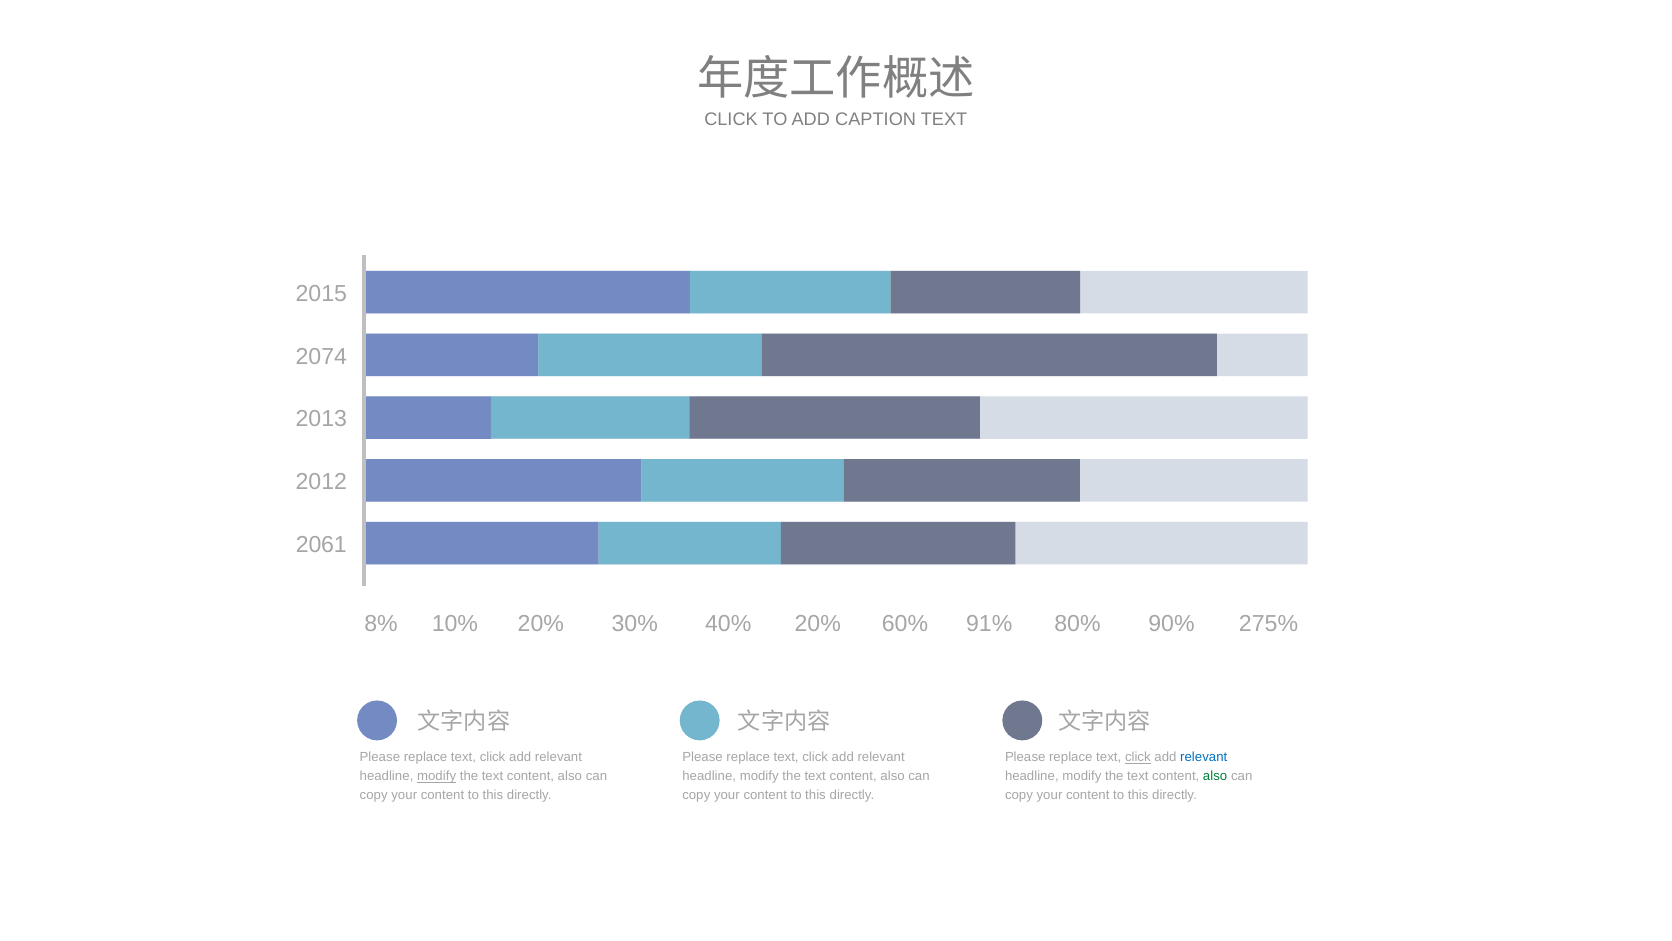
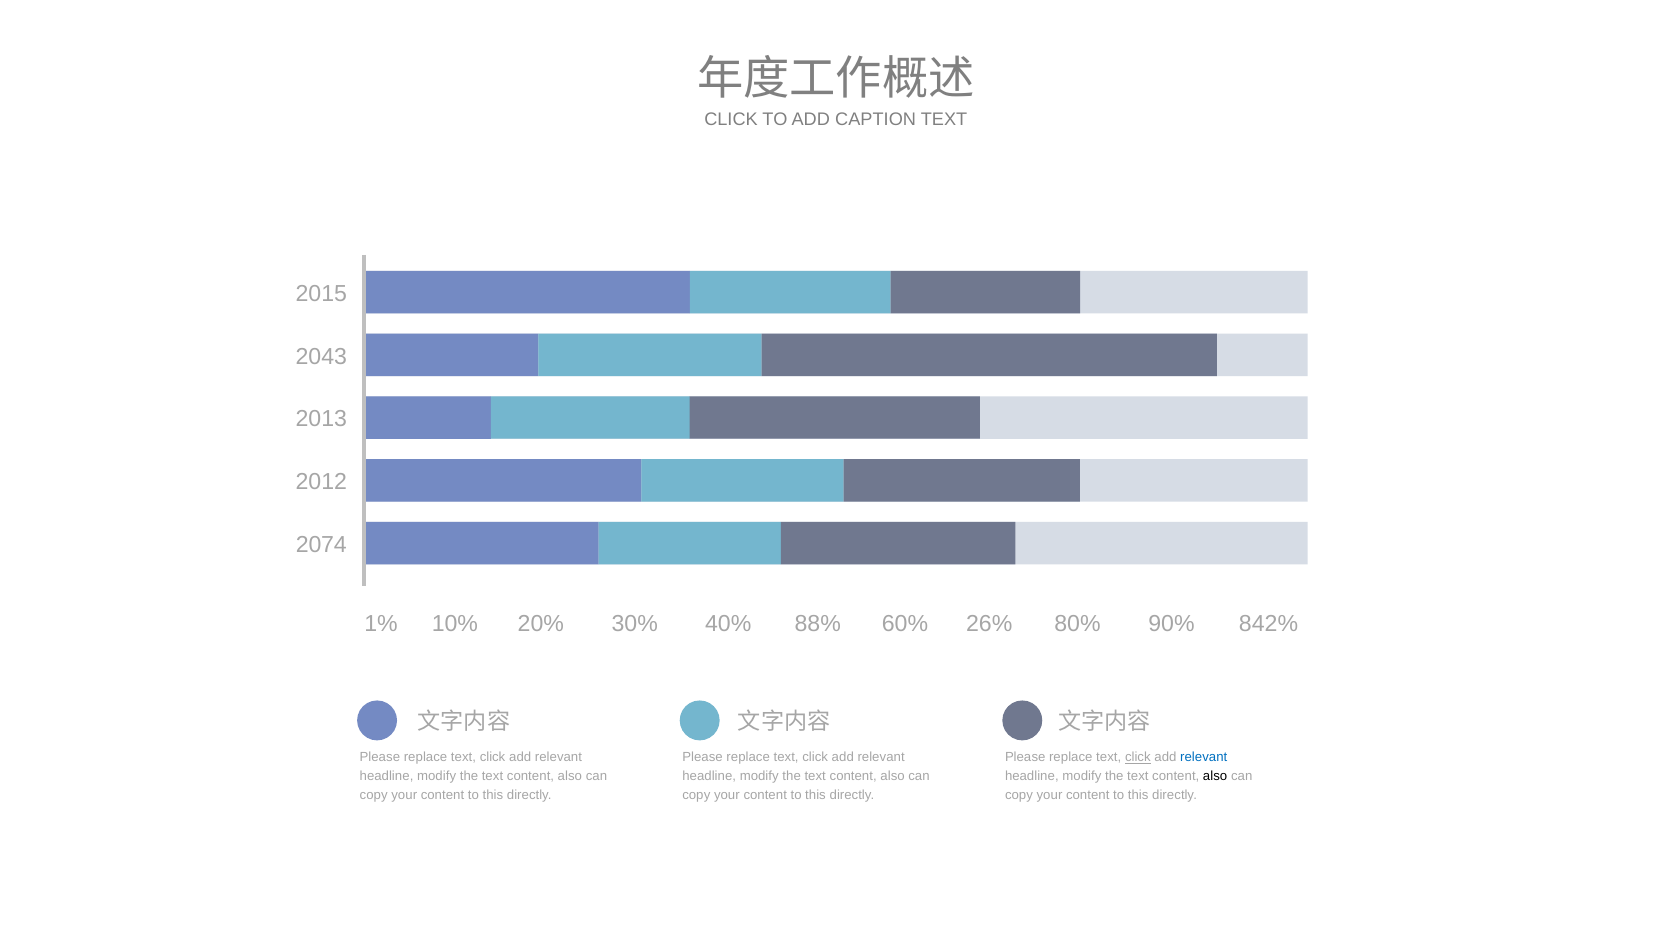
2074: 2074 -> 2043
2061: 2061 -> 2074
8%: 8% -> 1%
40% 20%: 20% -> 88%
91%: 91% -> 26%
275%: 275% -> 842%
modify at (437, 776) underline: present -> none
also at (1215, 776) colour: green -> black
